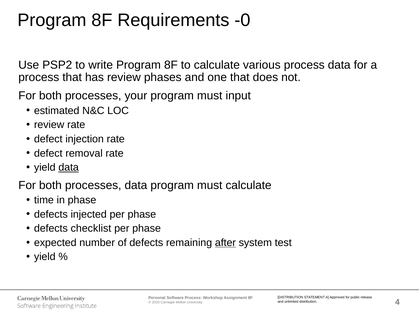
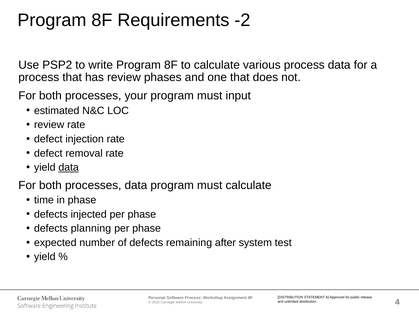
-0: -0 -> -2
checklist: checklist -> planning
after underline: present -> none
